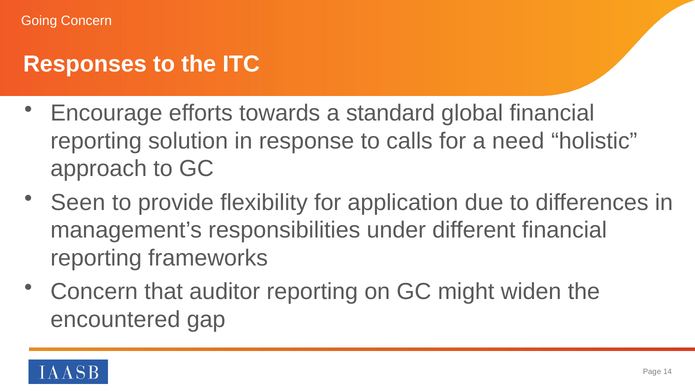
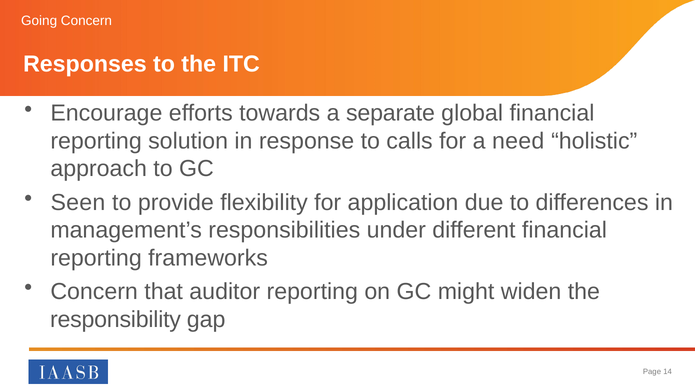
standard: standard -> separate
encountered: encountered -> responsibility
